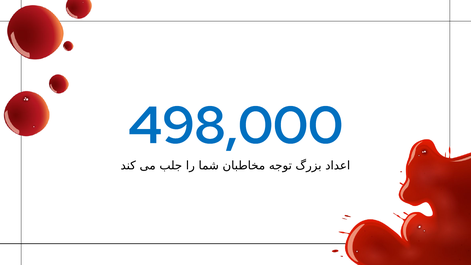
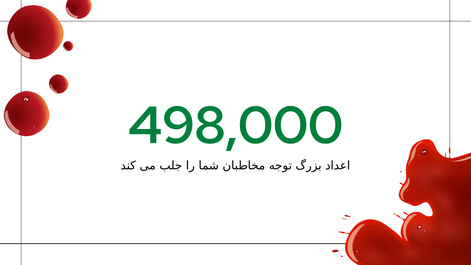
498,000 colour: blue -> green
